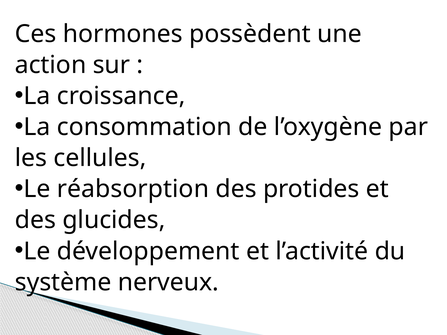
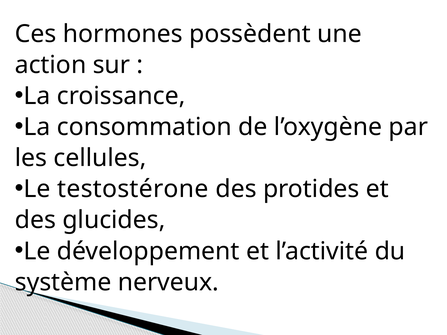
réabsorption: réabsorption -> testostérone
